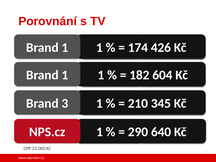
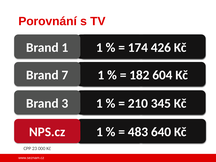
1 at (65, 75): 1 -> 7
290: 290 -> 483
